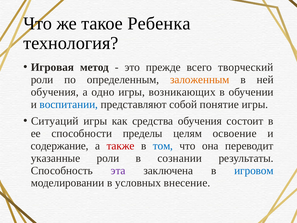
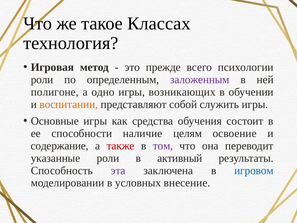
Ребенка: Ребенка -> Классах
творческий: творческий -> психологии
заложенным colour: orange -> purple
обучения at (55, 92): обучения -> полигоне
воспитании colour: blue -> orange
понятие: понятие -> служить
Ситуаций: Ситуаций -> Основные
пределы: пределы -> наличие
том colour: blue -> purple
сознании: сознании -> активный
